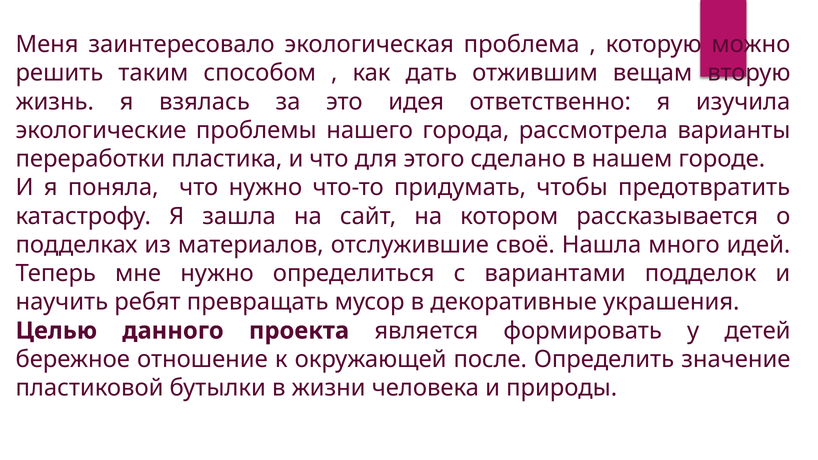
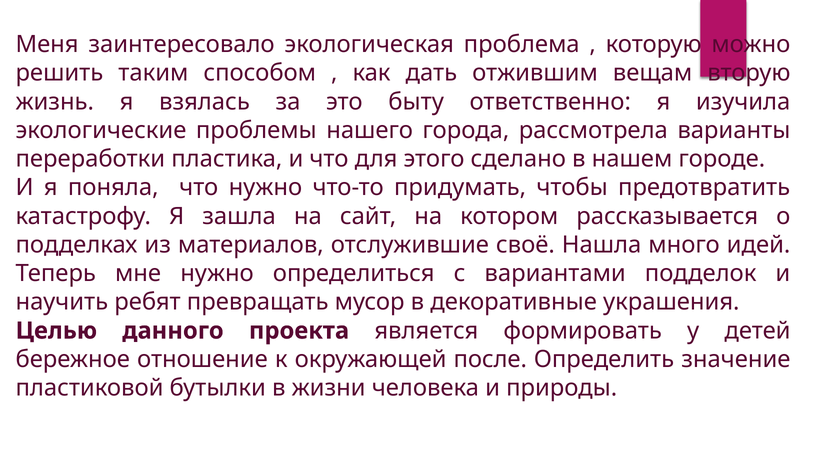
идея: идея -> быту
